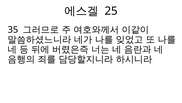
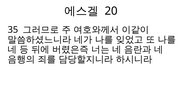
25: 25 -> 20
